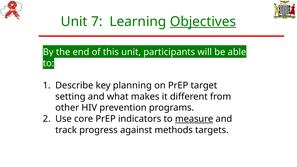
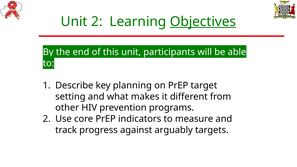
Unit 7: 7 -> 2
measure underline: present -> none
methods: methods -> arguably
